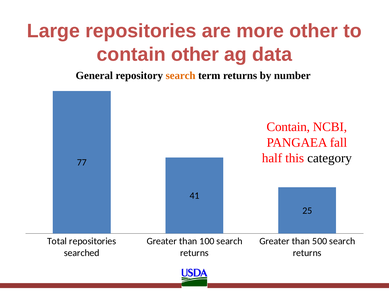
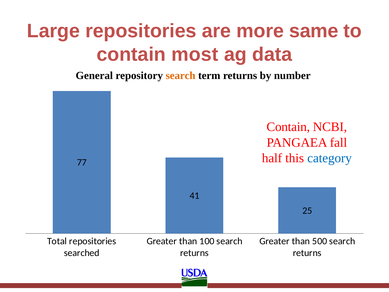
more other: other -> same
contain other: other -> most
category colour: black -> blue
